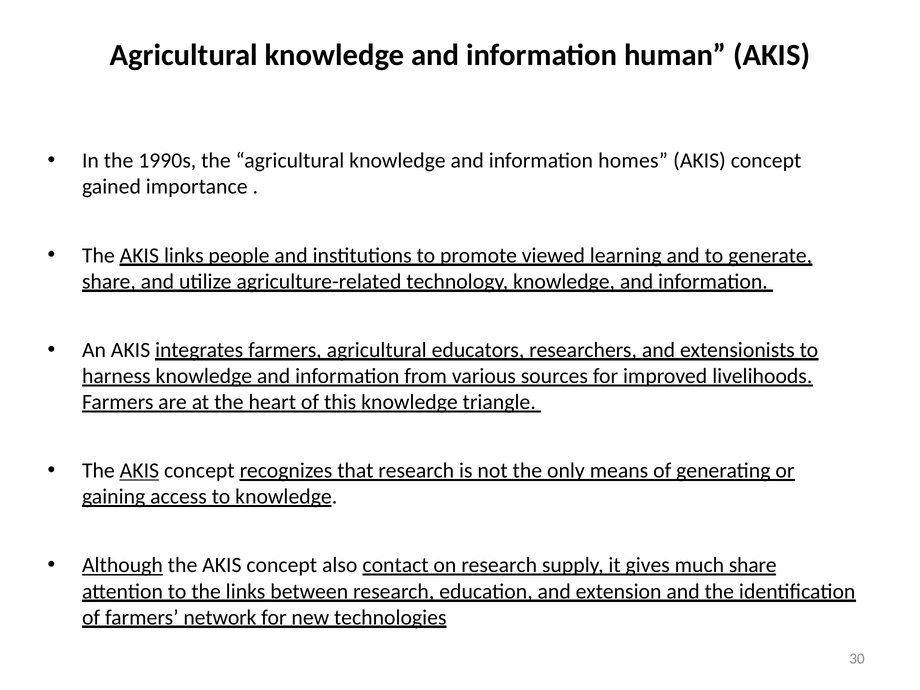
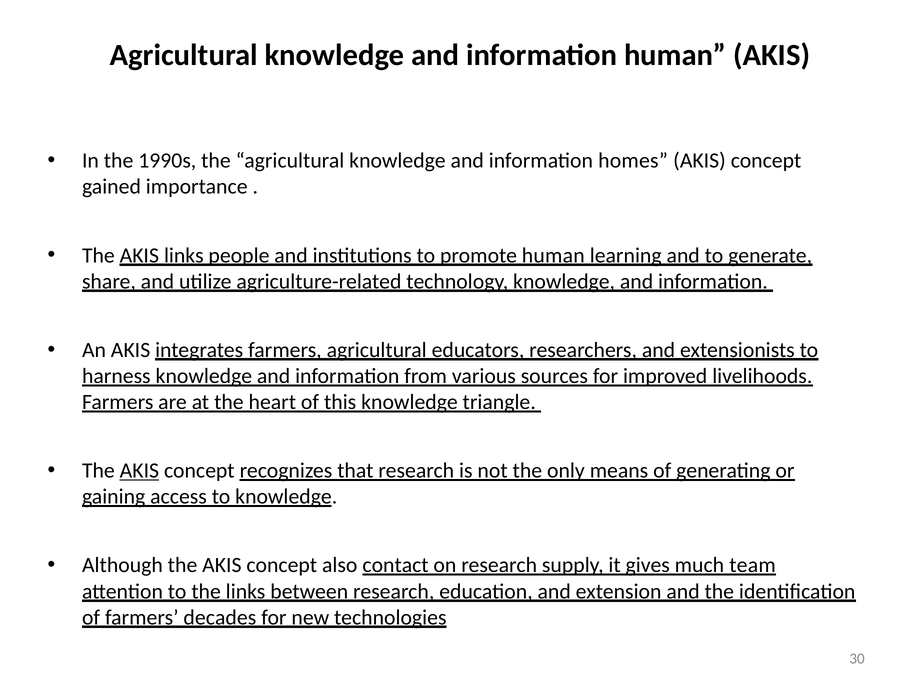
promote viewed: viewed -> human
Although underline: present -> none
much share: share -> team
network: network -> decades
